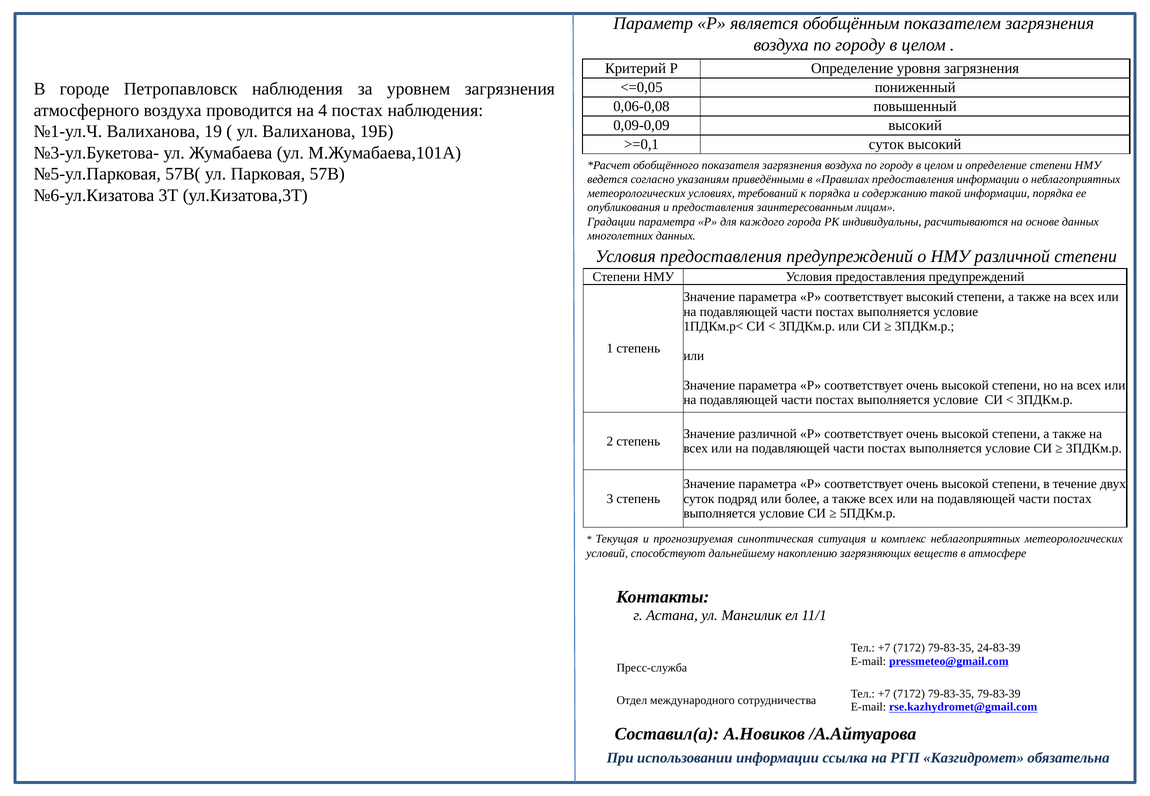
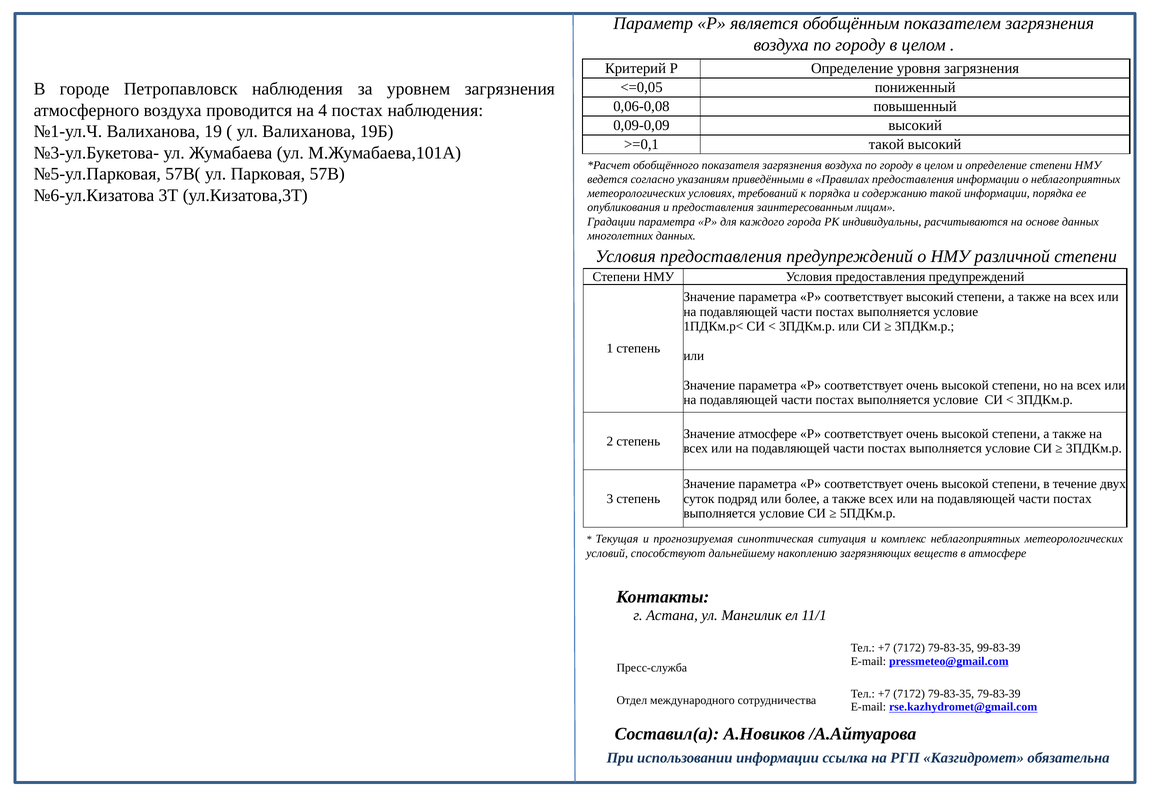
>=0,1 суток: суток -> такой
Значение различной: различной -> атмосфере
24-83-39: 24-83-39 -> 99-83-39
